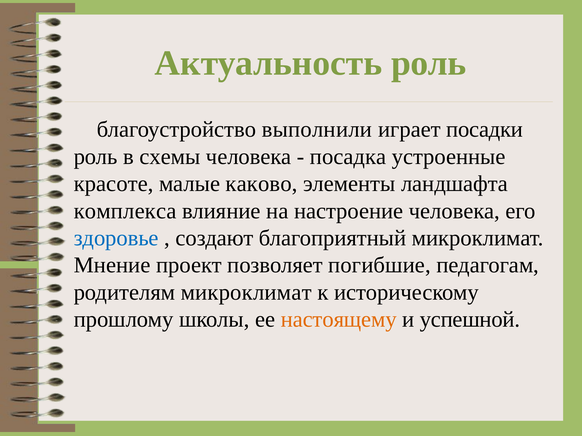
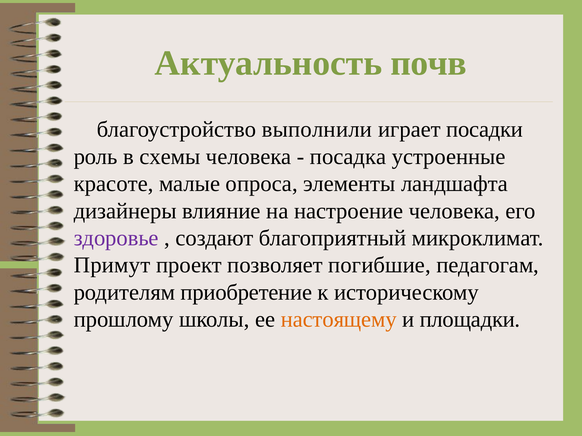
Актуальность роль: роль -> почв
каково: каково -> опроса
комплекса: комплекса -> дизайнеры
здоровье colour: blue -> purple
Мнение: Мнение -> Примут
родителям микроклимат: микроклимат -> приобретение
успешной: успешной -> площадки
